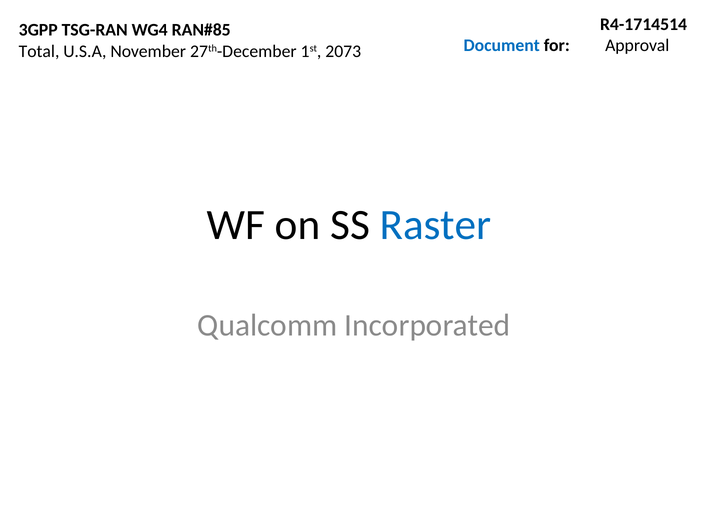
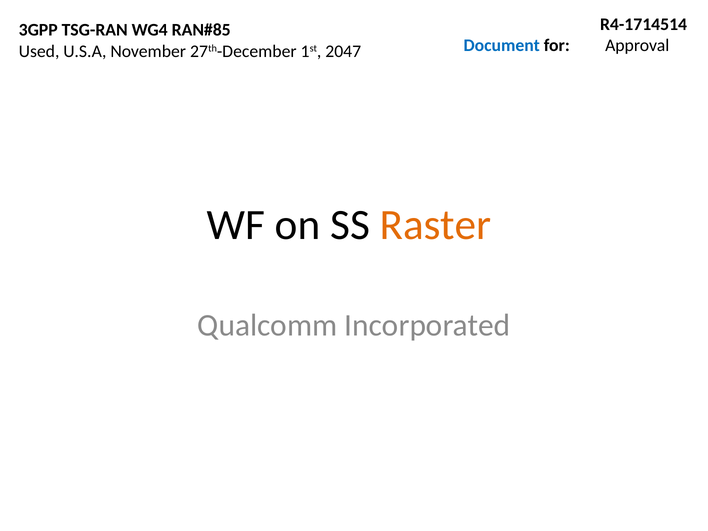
Total: Total -> Used
2073: 2073 -> 2047
Raster colour: blue -> orange
